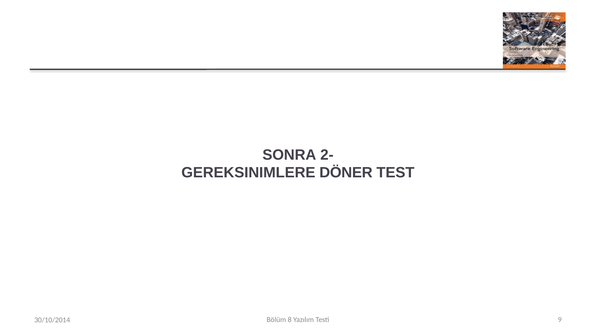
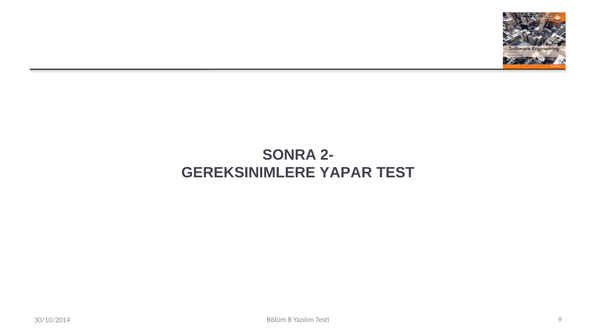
DÖNER: DÖNER -> YAPAR
